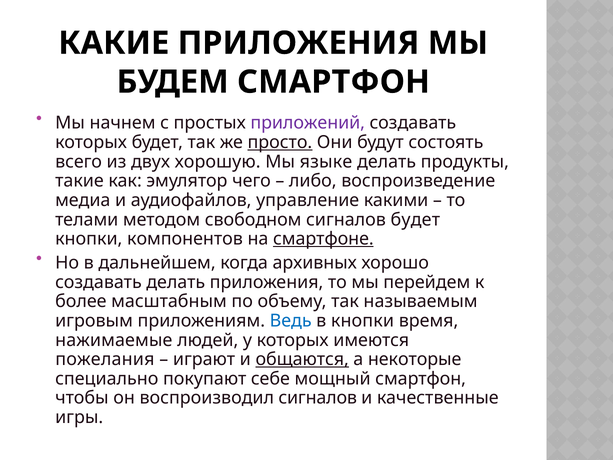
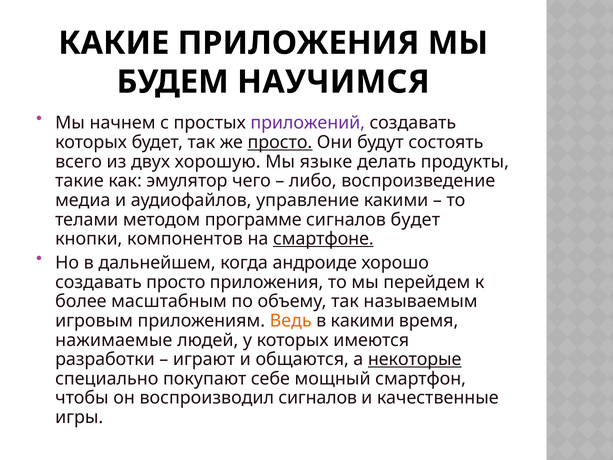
БУДЕМ СМАРТФОН: СМАРТФОН -> НАУЧИМСЯ
свободном: свободном -> программе
архивных: архивных -> андроиде
создавать делать: делать -> просто
Ведь colour: blue -> orange
в кнопки: кнопки -> какими
пожелания: пожелания -> разработки
общаются underline: present -> none
некоторые underline: none -> present
